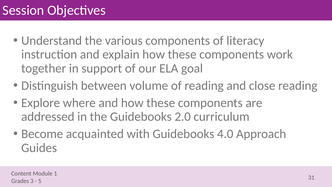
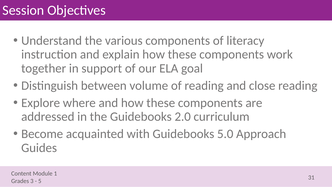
4.0: 4.0 -> 5.0
